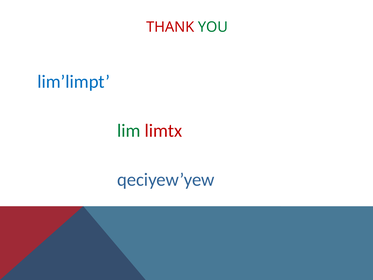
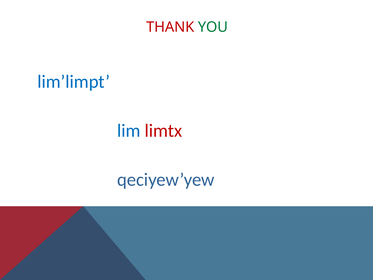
lim colour: green -> blue
